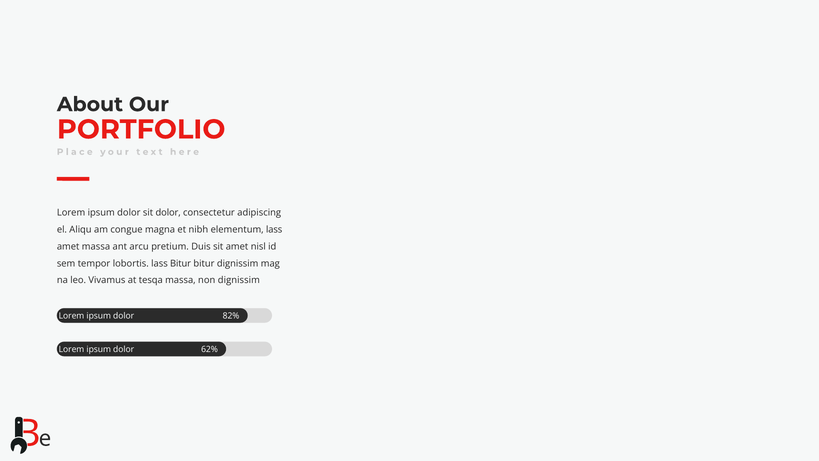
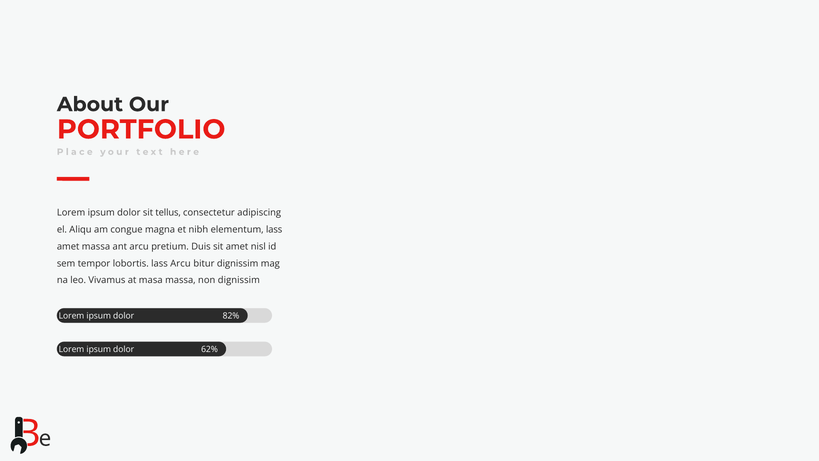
sit dolor: dolor -> tellus
lass Bitur: Bitur -> Arcu
tesqa: tesqa -> masa
